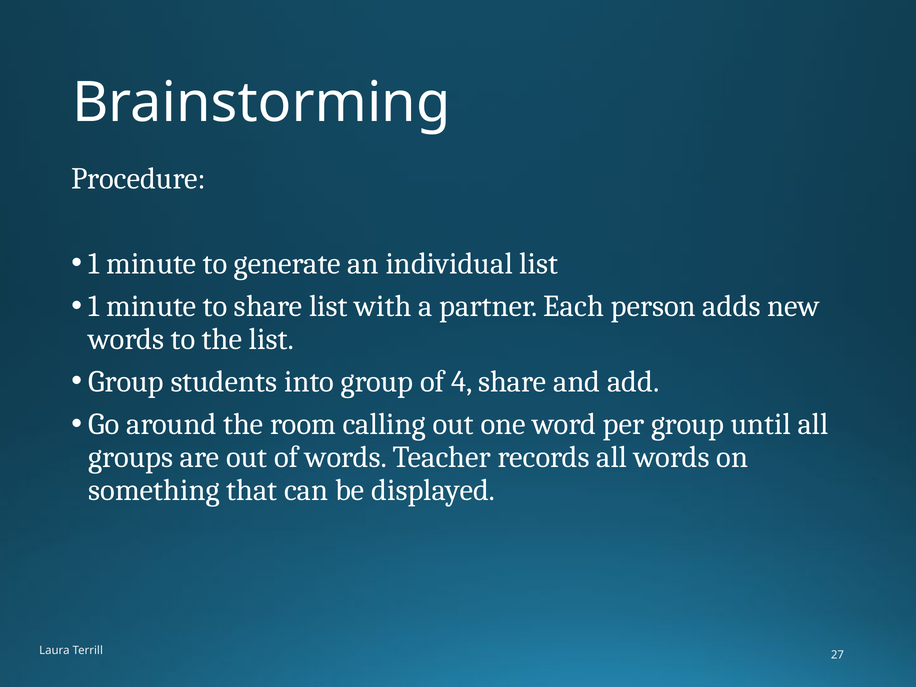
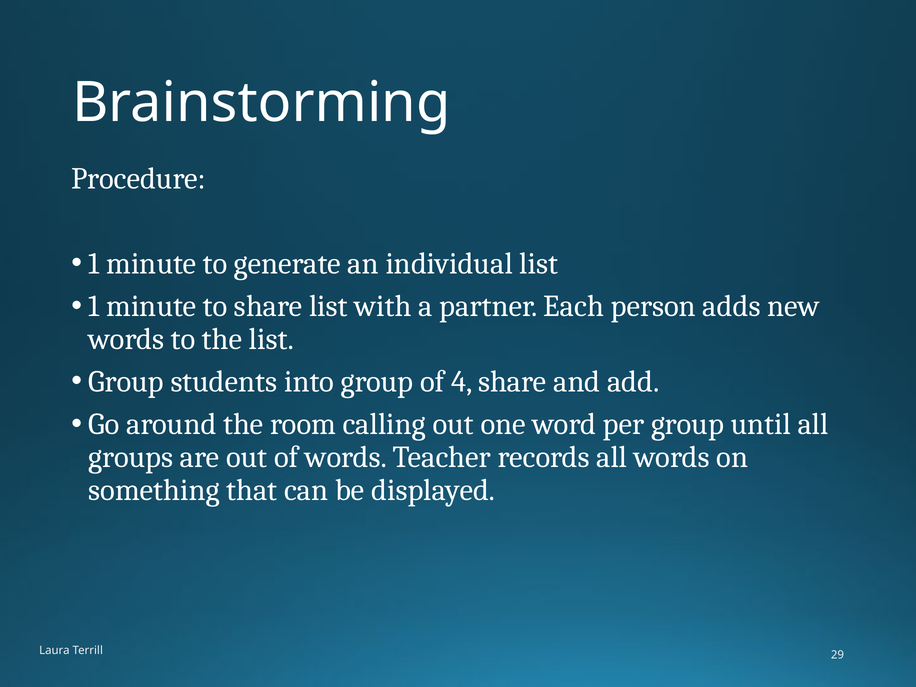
27: 27 -> 29
